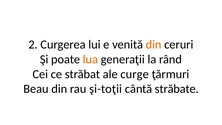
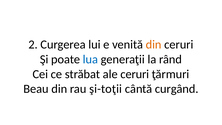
lua colour: orange -> blue
ale curge: curge -> ceruri
străbate: străbate -> curgând
